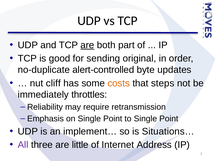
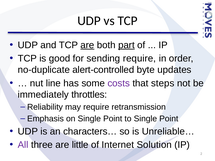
part underline: none -> present
sending original: original -> require
cliff: cliff -> line
costs colour: orange -> purple
implement…: implement… -> characters…
Situations…: Situations… -> Unreliable…
Address: Address -> Solution
